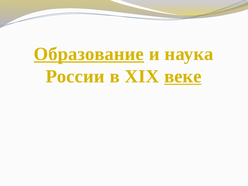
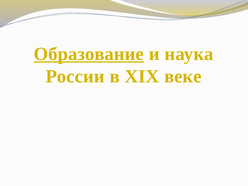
веке underline: present -> none
